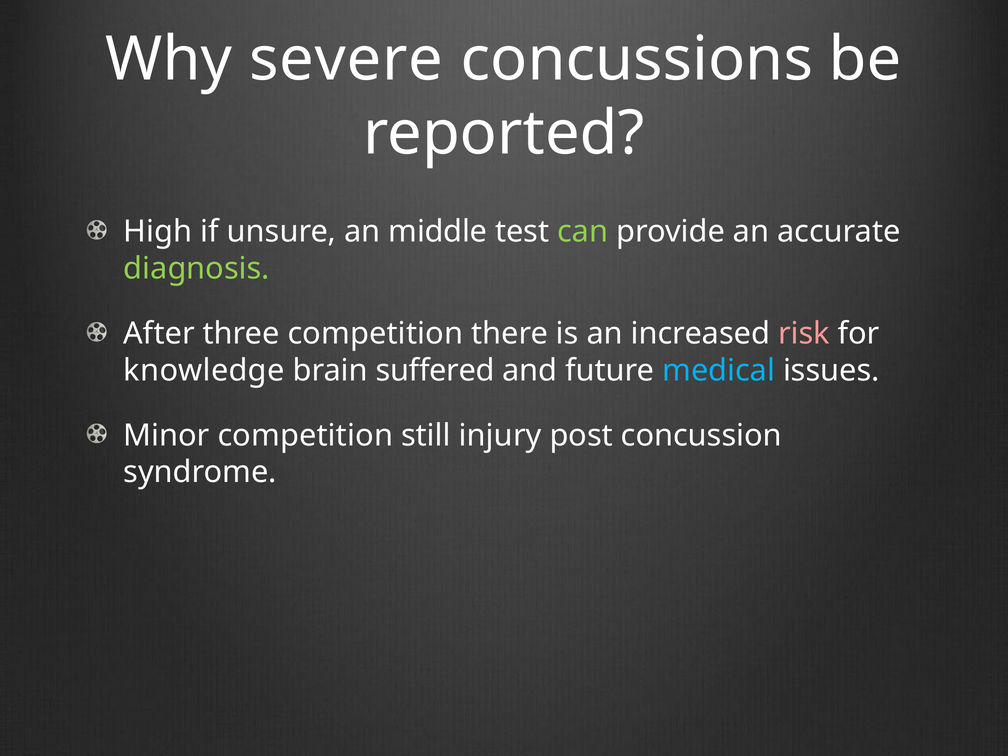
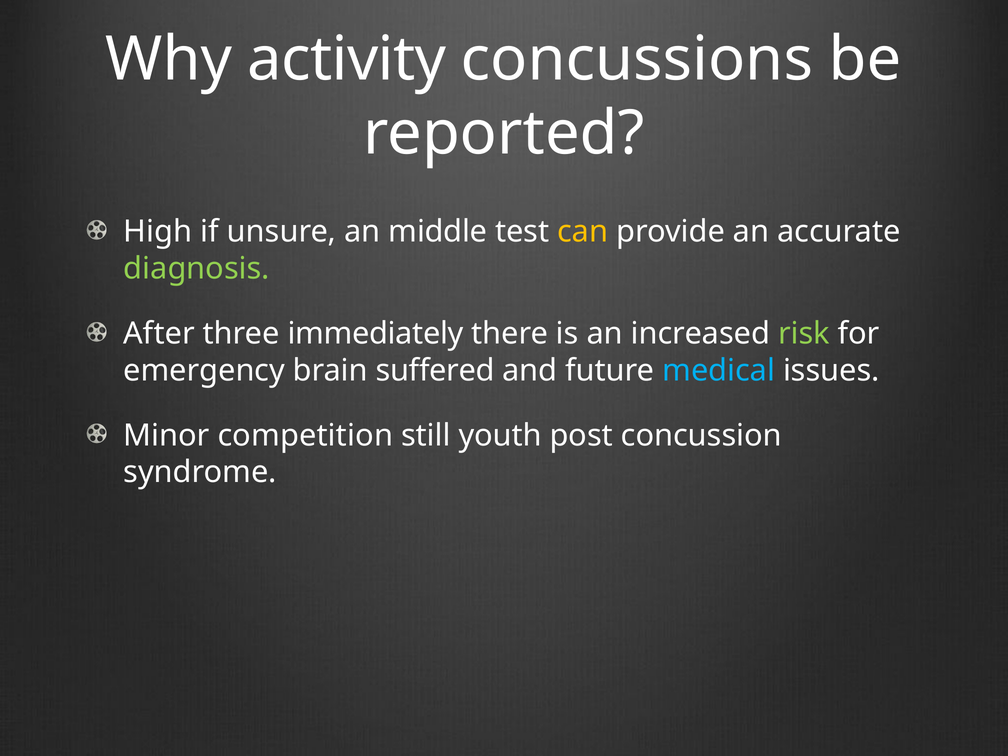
severe: severe -> activity
can colour: light green -> yellow
three competition: competition -> immediately
risk colour: pink -> light green
knowledge: knowledge -> emergency
injury: injury -> youth
